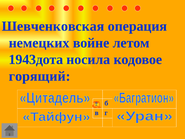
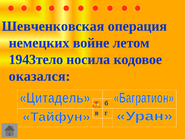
1943дота: 1943дота -> 1943тело
горящий: горящий -> оказался
